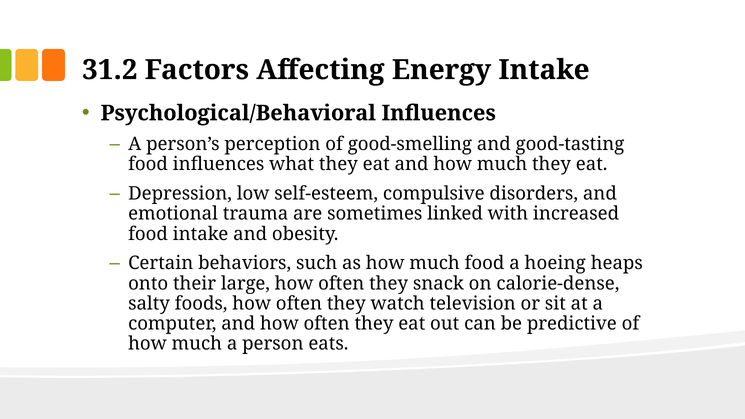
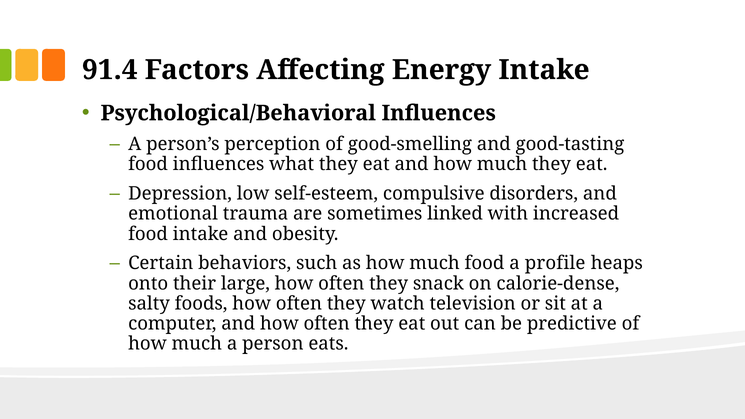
31.2: 31.2 -> 91.4
hoeing: hoeing -> profile
